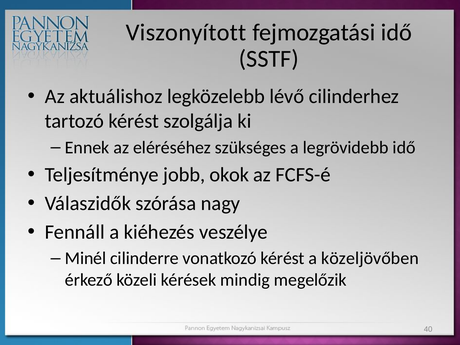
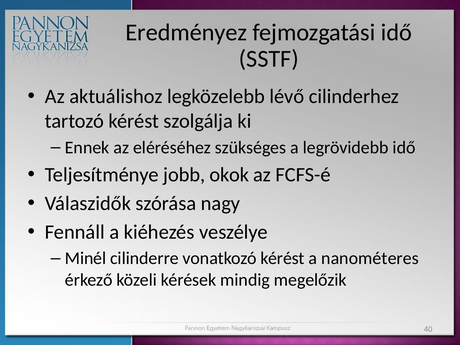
Viszonyított: Viszonyított -> Eredményez
közeljövőben: közeljövőben -> nanométeres
